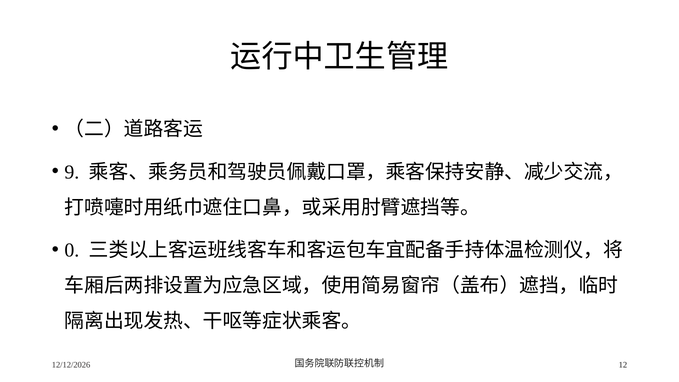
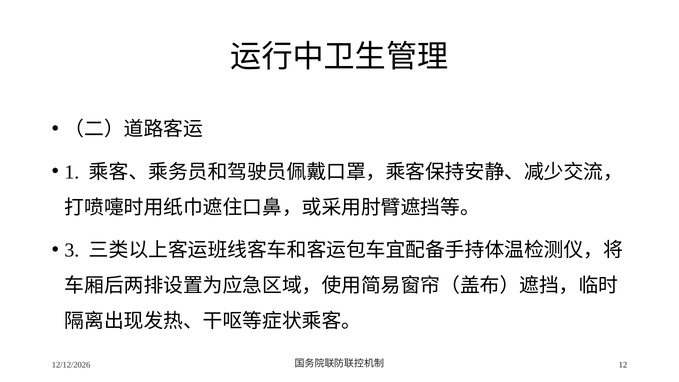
9: 9 -> 1
0: 0 -> 3
